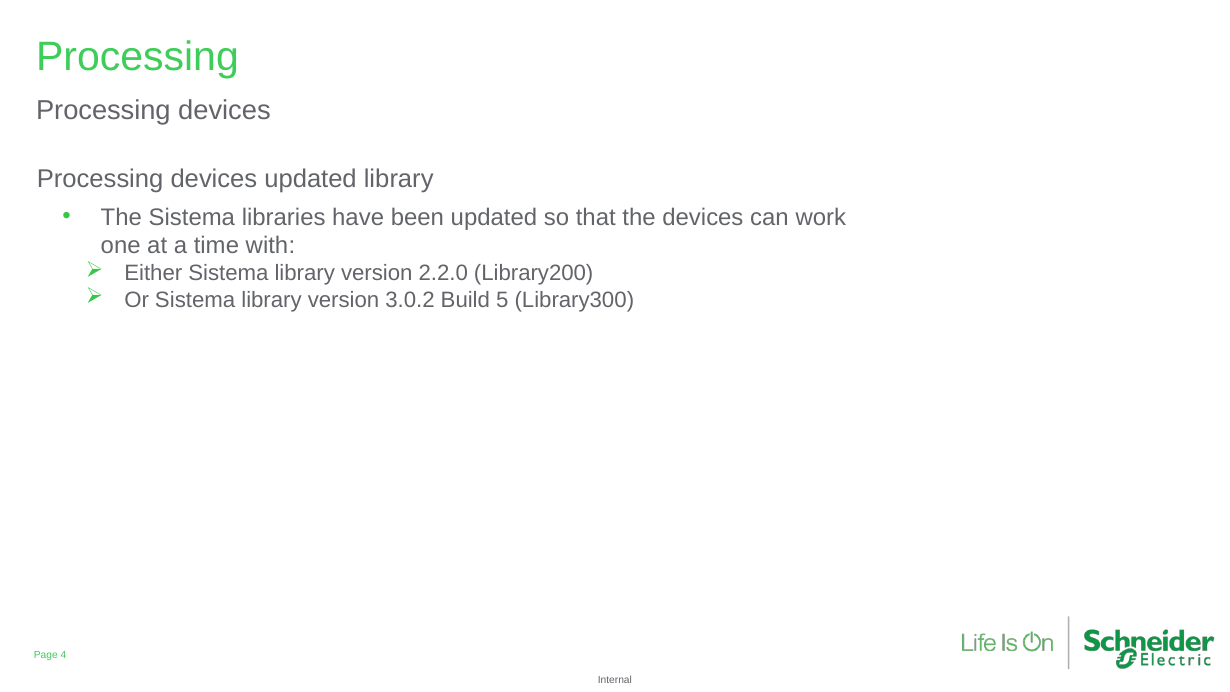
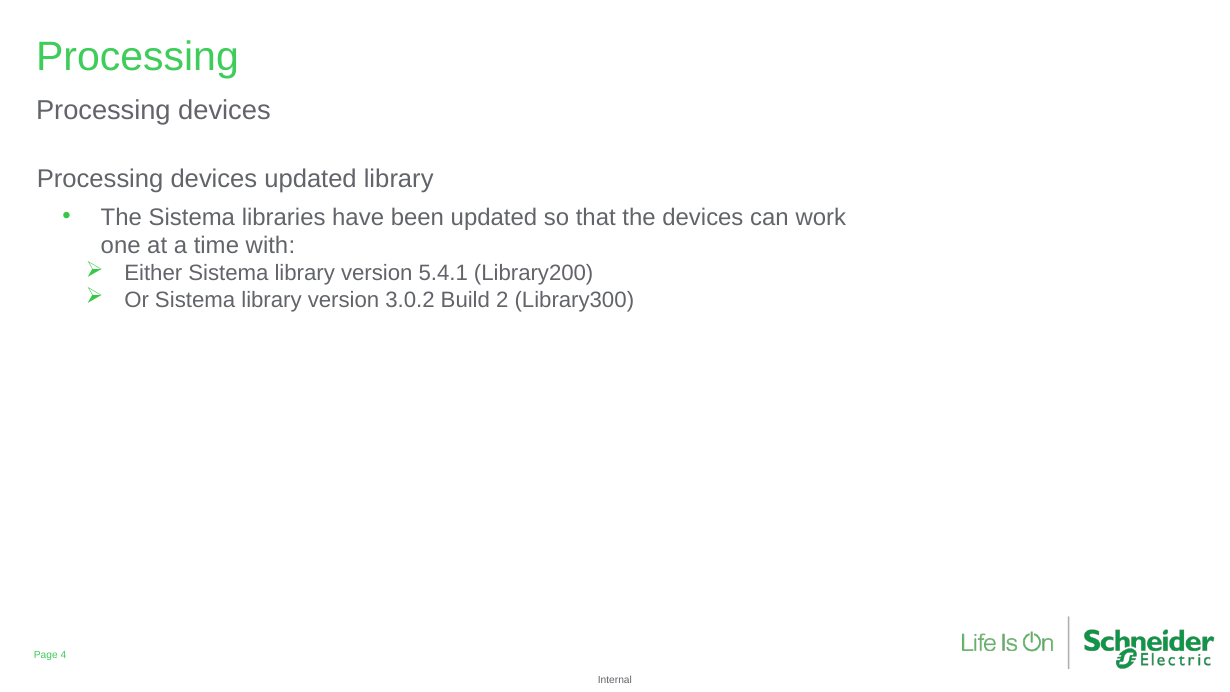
2.2.0: 2.2.0 -> 5.4.1
5: 5 -> 2
